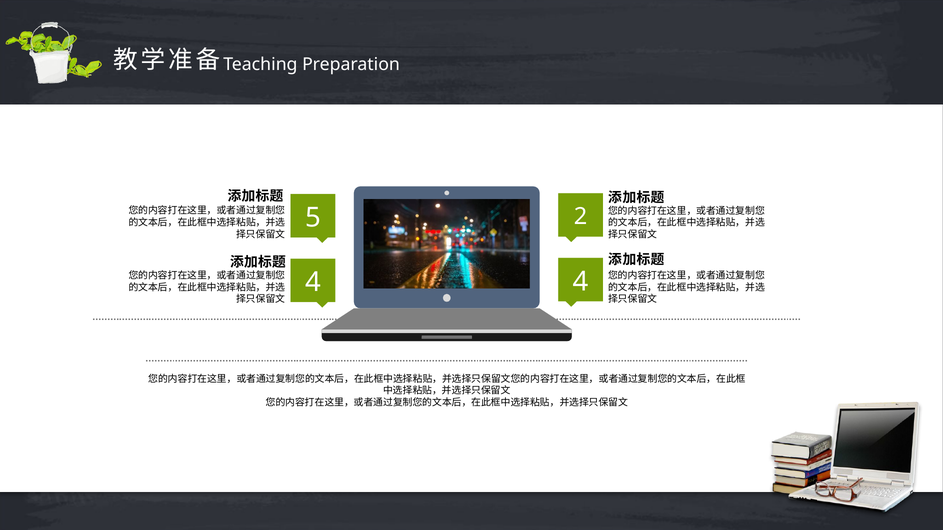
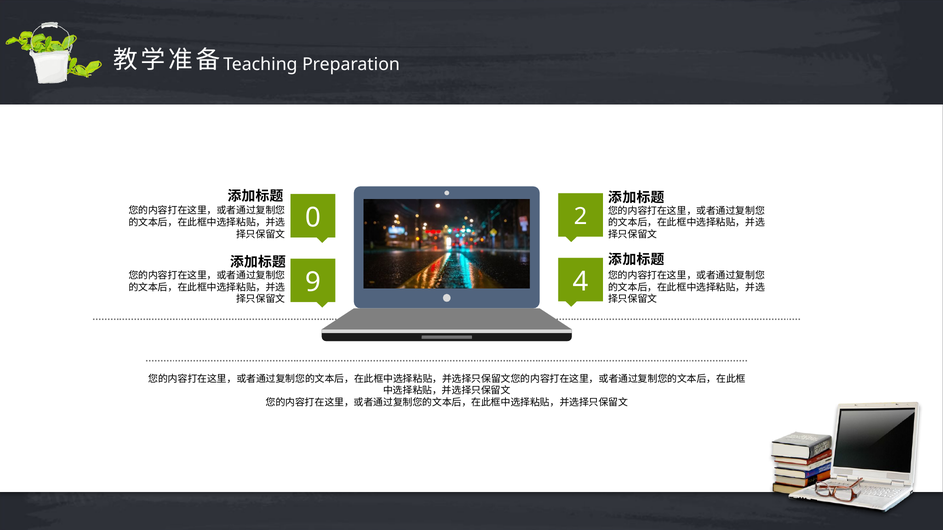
5: 5 -> 0
4 at (313, 283): 4 -> 9
